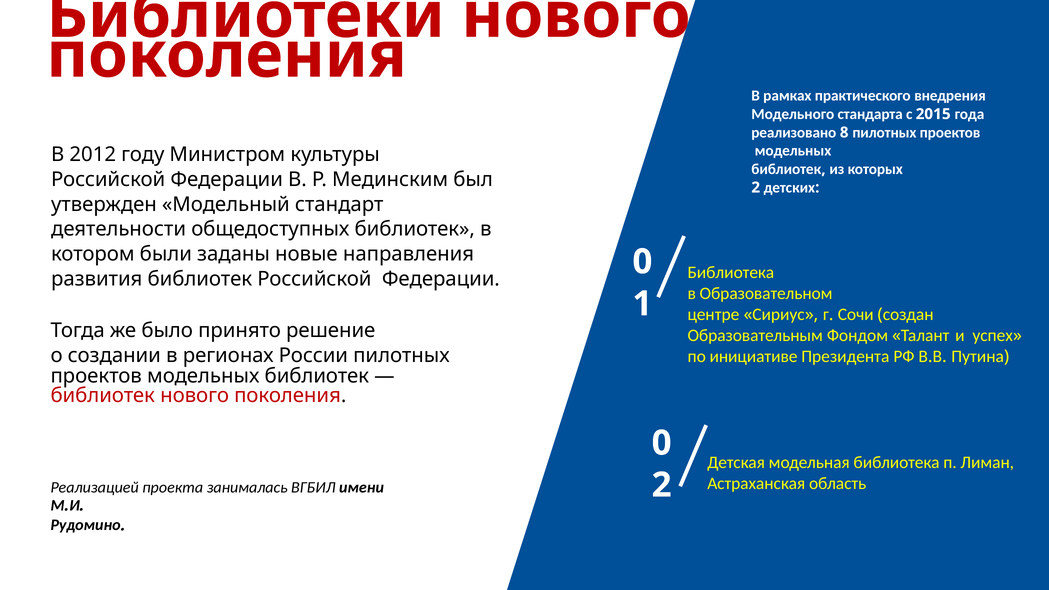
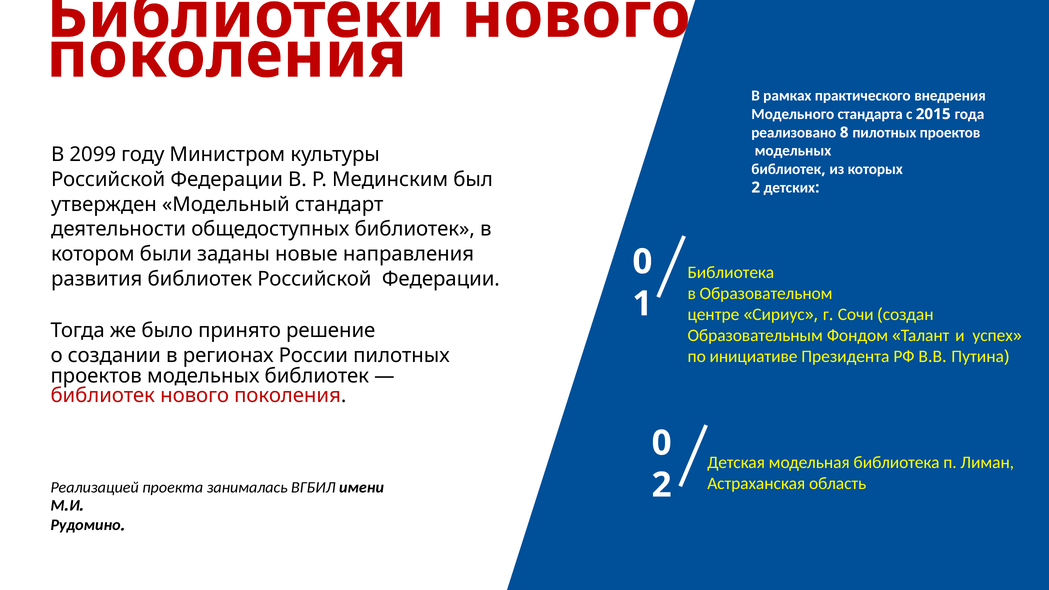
2012: 2012 -> 2099
